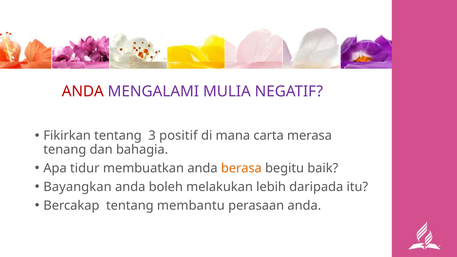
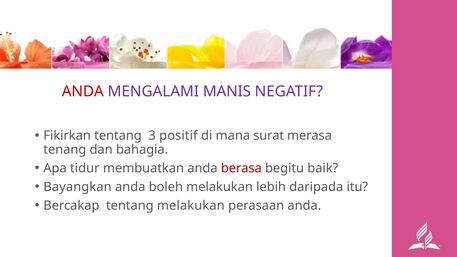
MULIA: MULIA -> MANIS
carta: carta -> surat
berasa colour: orange -> red
tentang membantu: membantu -> melakukan
